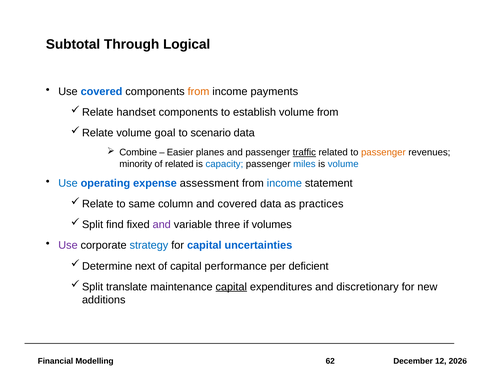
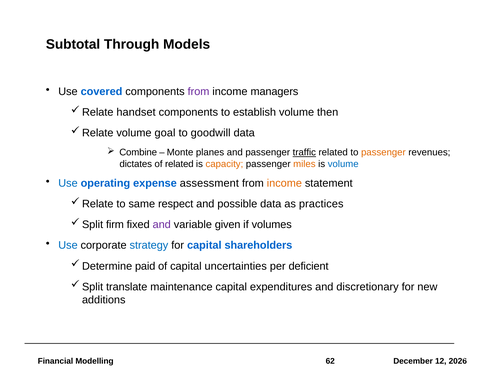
Logical: Logical -> Models
from at (199, 92) colour: orange -> purple
payments: payments -> managers
volume from: from -> then
scenario: scenario -> goodwill
Easier: Easier -> Monte
minority: minority -> dictates
capacity colour: blue -> orange
miles colour: blue -> orange
income at (284, 183) colour: blue -> orange
column: column -> respect
and covered: covered -> possible
find: find -> firm
three: three -> given
Use at (68, 246) colour: purple -> blue
uncertainties: uncertainties -> shareholders
next: next -> paid
performance: performance -> uncertainties
capital at (231, 287) underline: present -> none
